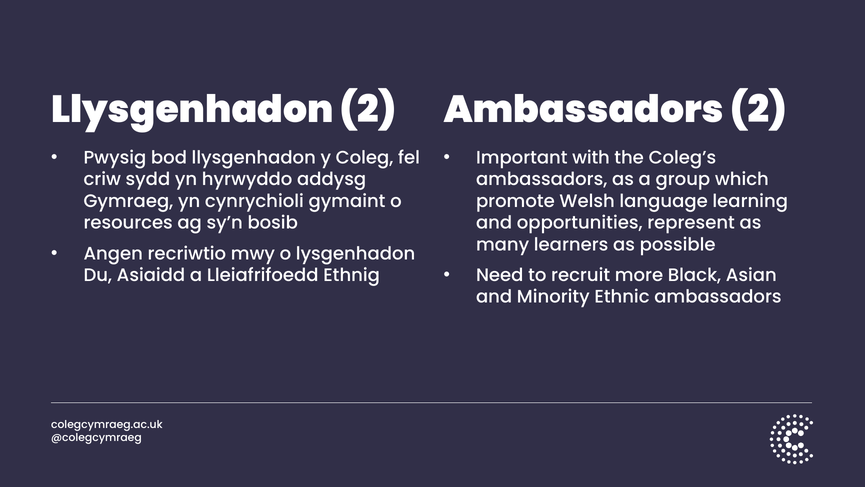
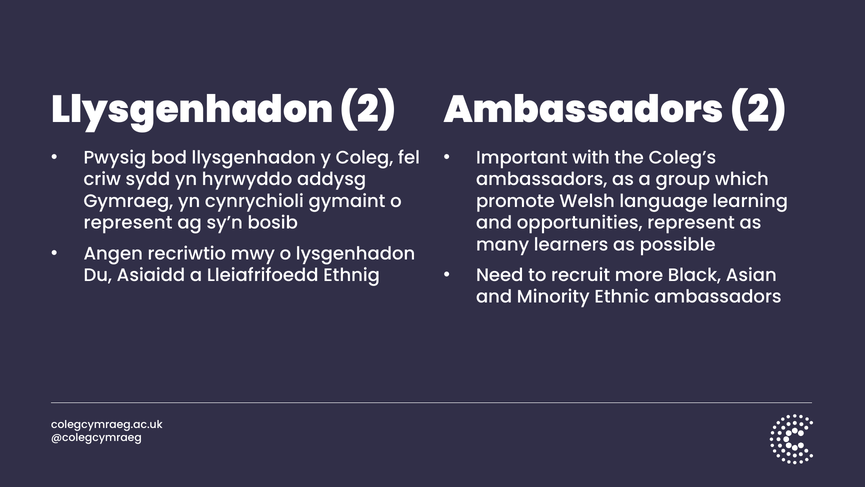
resources at (128, 223): resources -> represent
